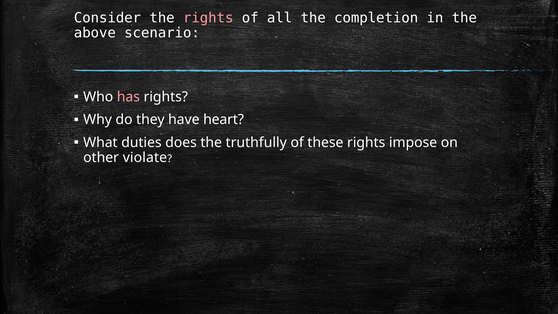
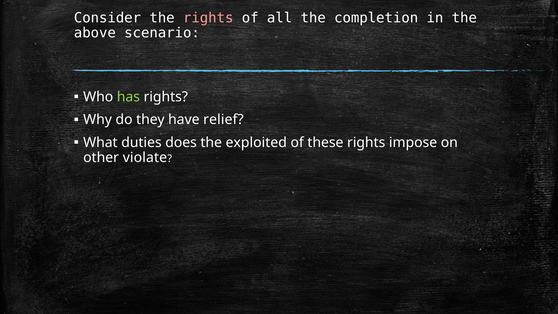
has colour: pink -> light green
heart: heart -> relief
truthfully: truthfully -> exploited
